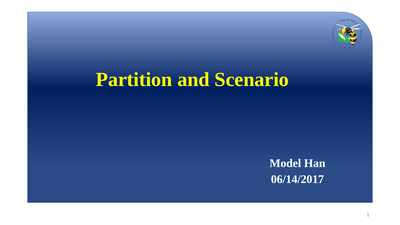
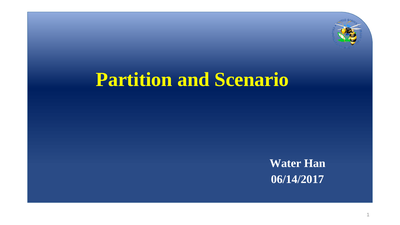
Model: Model -> Water
